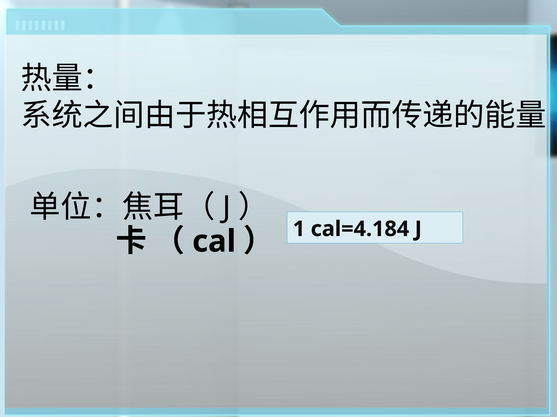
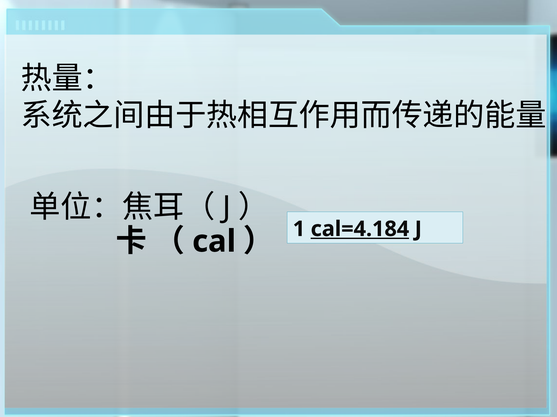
cal=4.184 underline: none -> present
